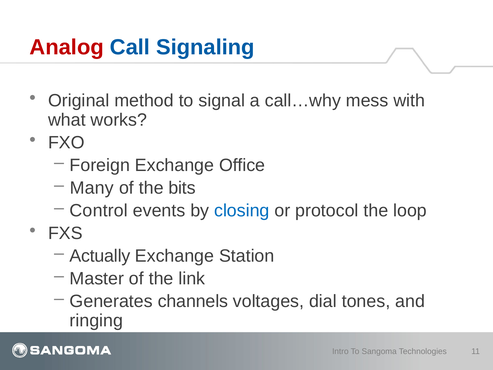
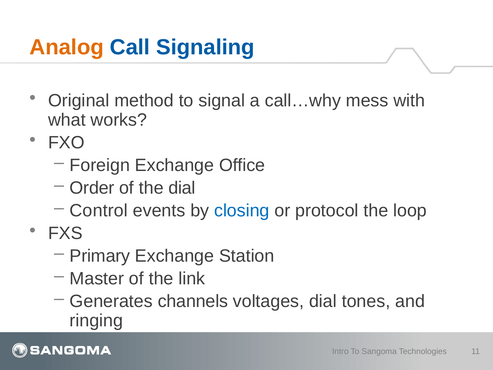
Analog colour: red -> orange
Many: Many -> Order
the bits: bits -> dial
Actually: Actually -> Primary
